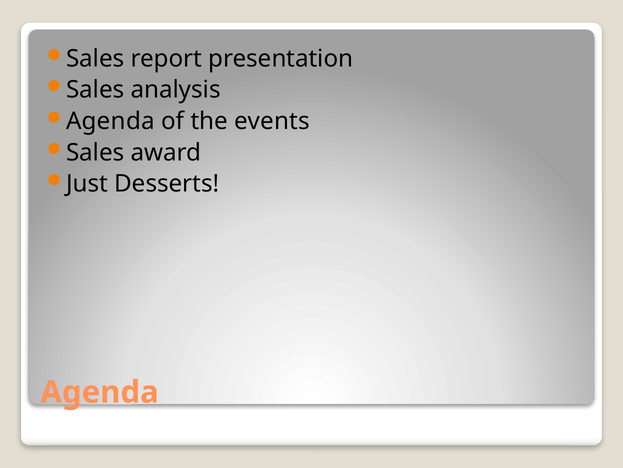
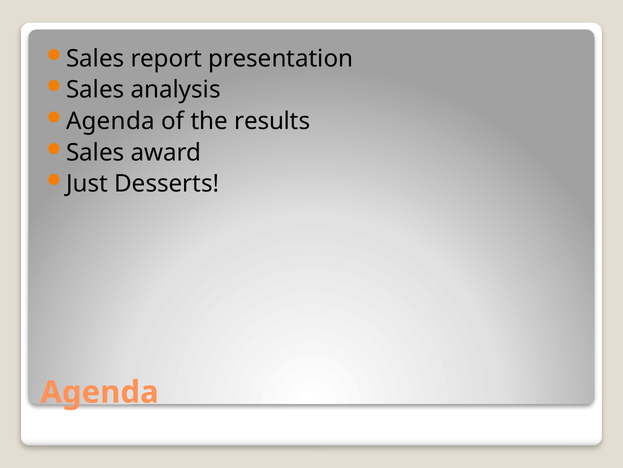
events: events -> results
